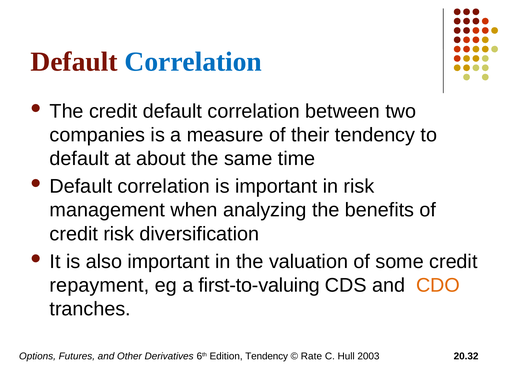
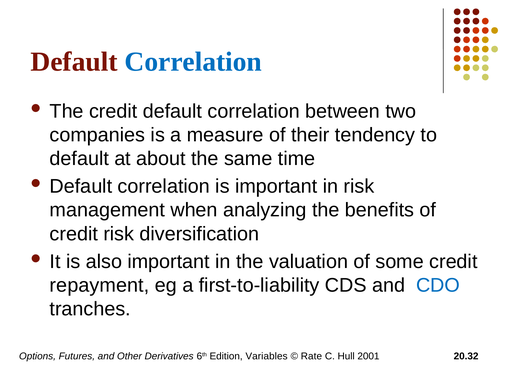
first-to-valuing: first-to-valuing -> first-to-liability
CDO colour: orange -> blue
Edition Tendency: Tendency -> Variables
2003: 2003 -> 2001
